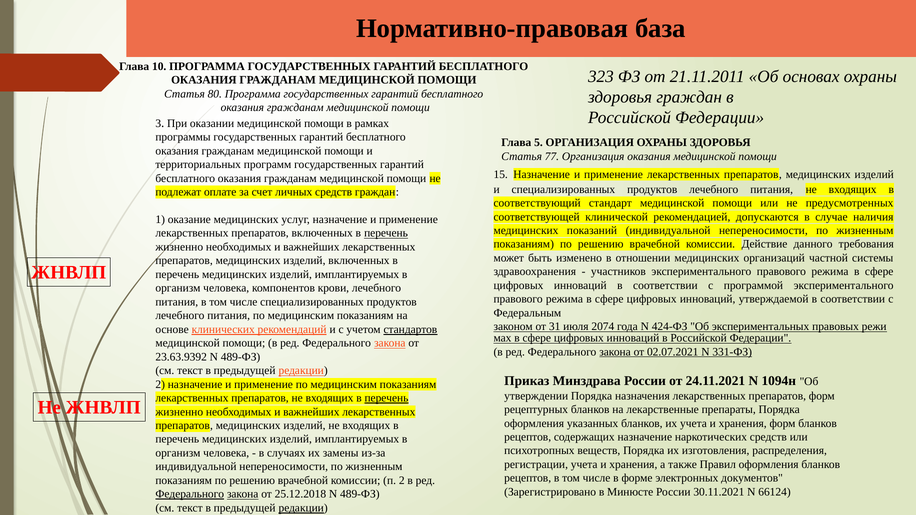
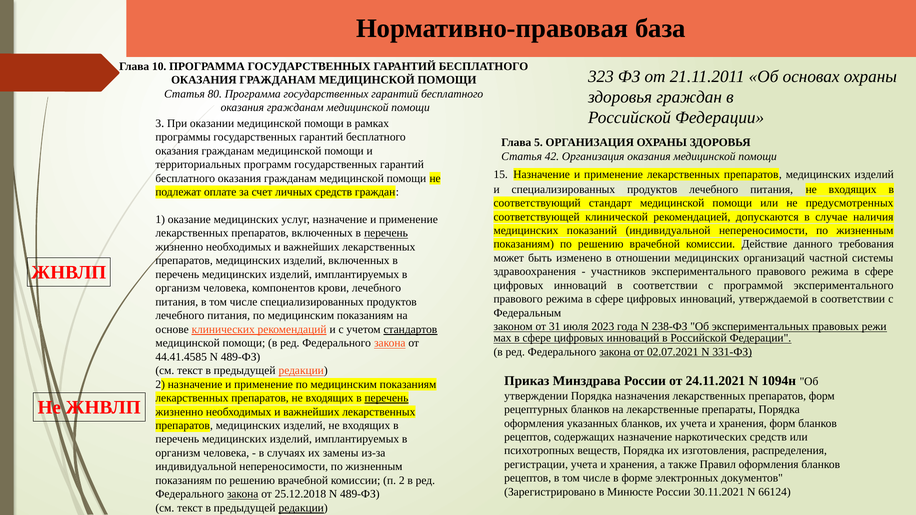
77: 77 -> 42
2074: 2074 -> 2023
424-ФЗ: 424-ФЗ -> 238-ФЗ
23.63.9392: 23.63.9392 -> 44.41.4585
Федерального at (190, 494) underline: present -> none
